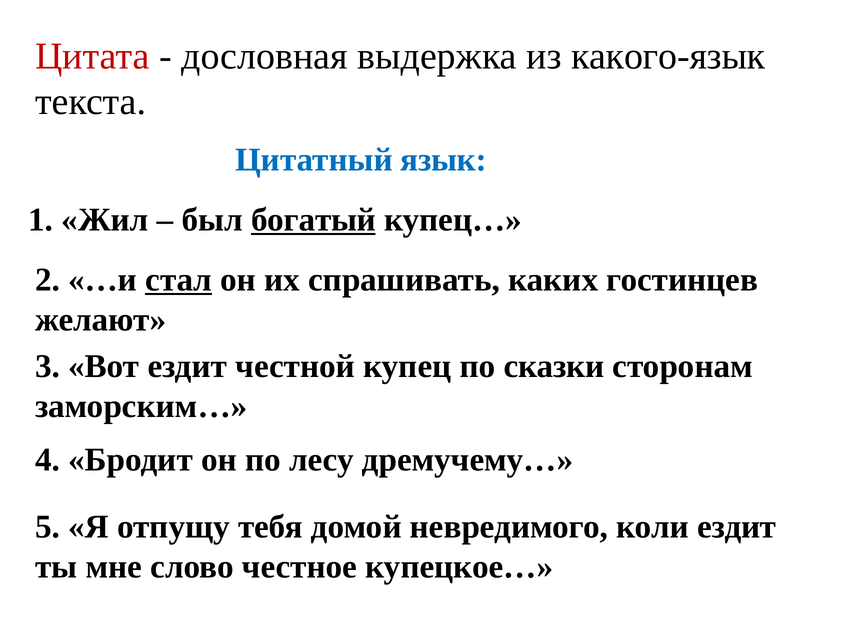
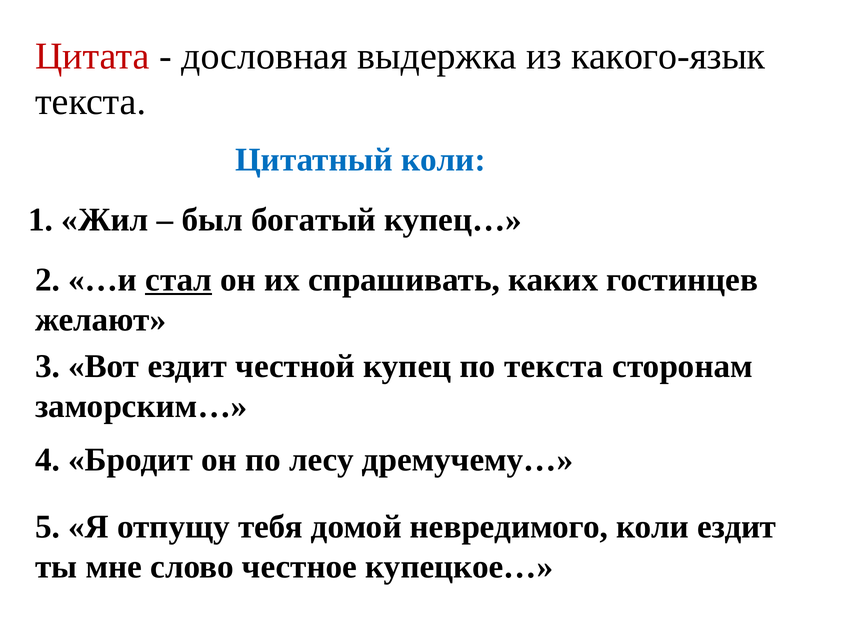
Цитатный язык: язык -> коли
богатый underline: present -> none
по сказки: сказки -> текста
